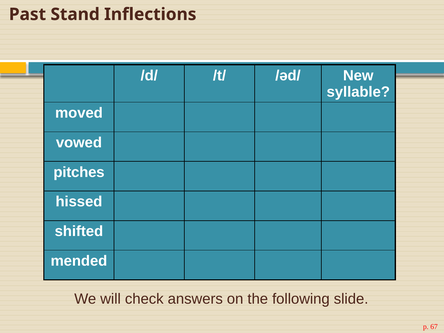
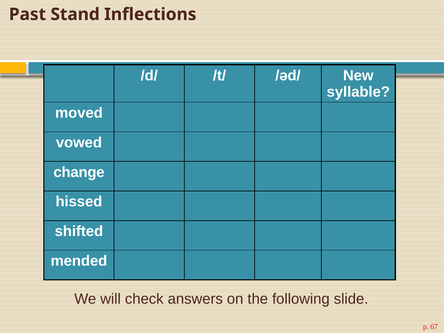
pitches: pitches -> change
